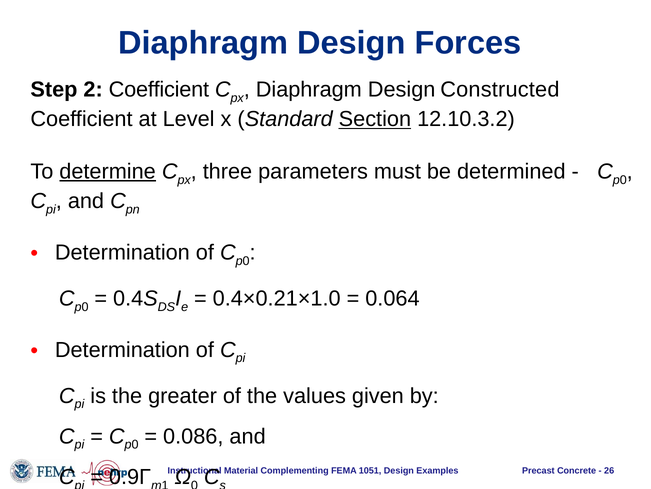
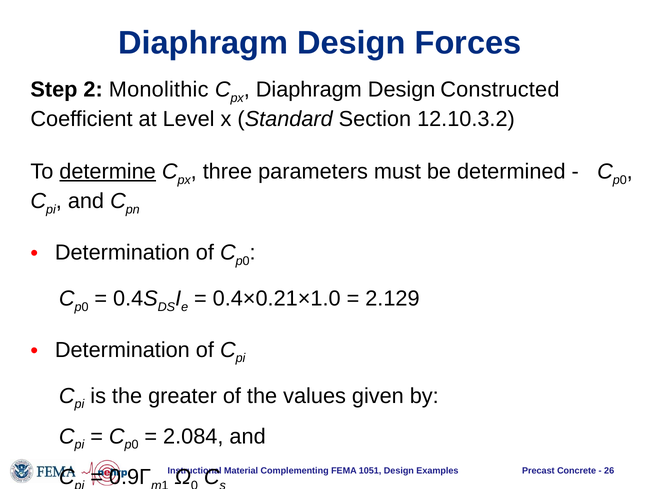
2 Coefficient: Coefficient -> Monolithic
Section underline: present -> none
0.064: 0.064 -> 2.129
0.086: 0.086 -> 2.084
